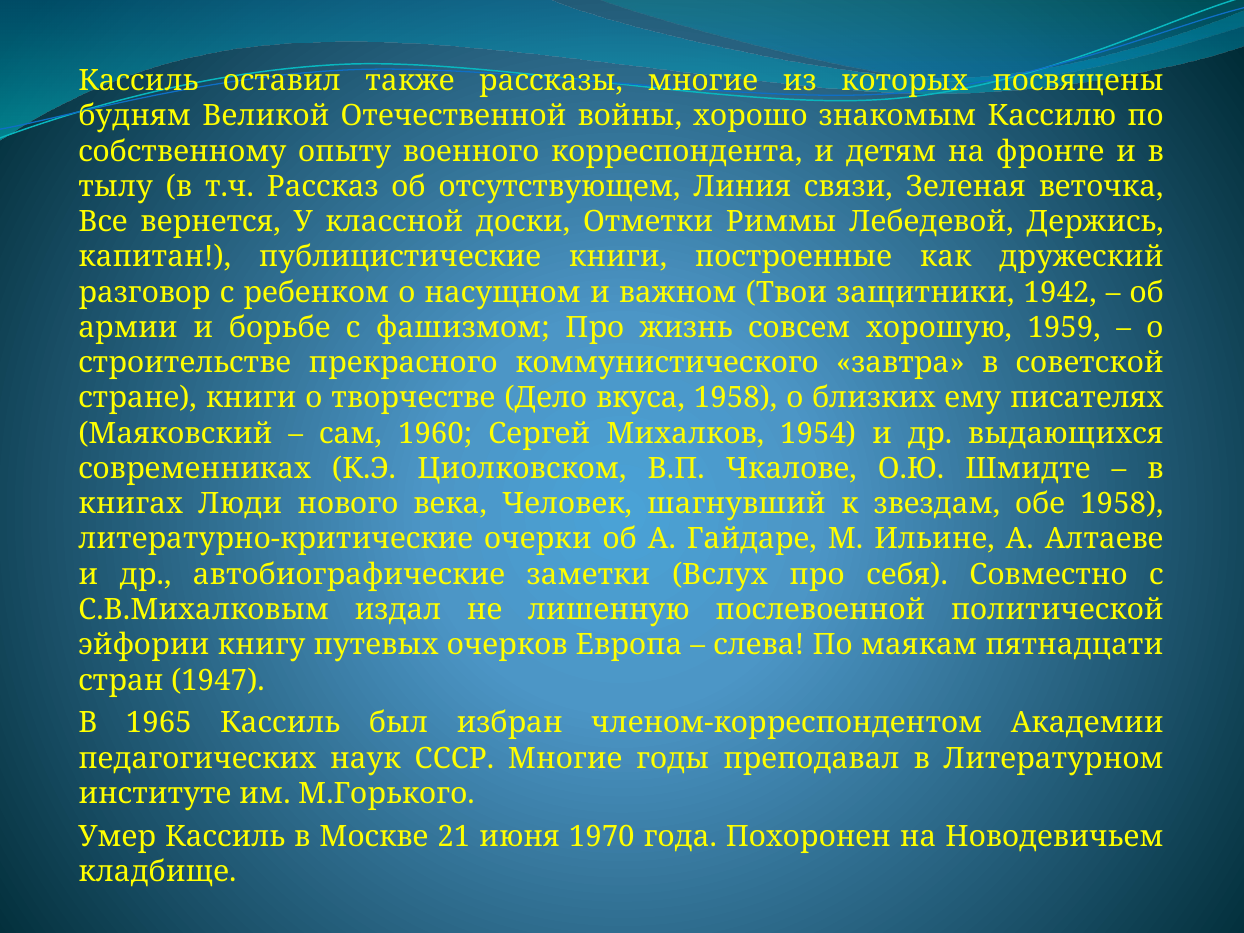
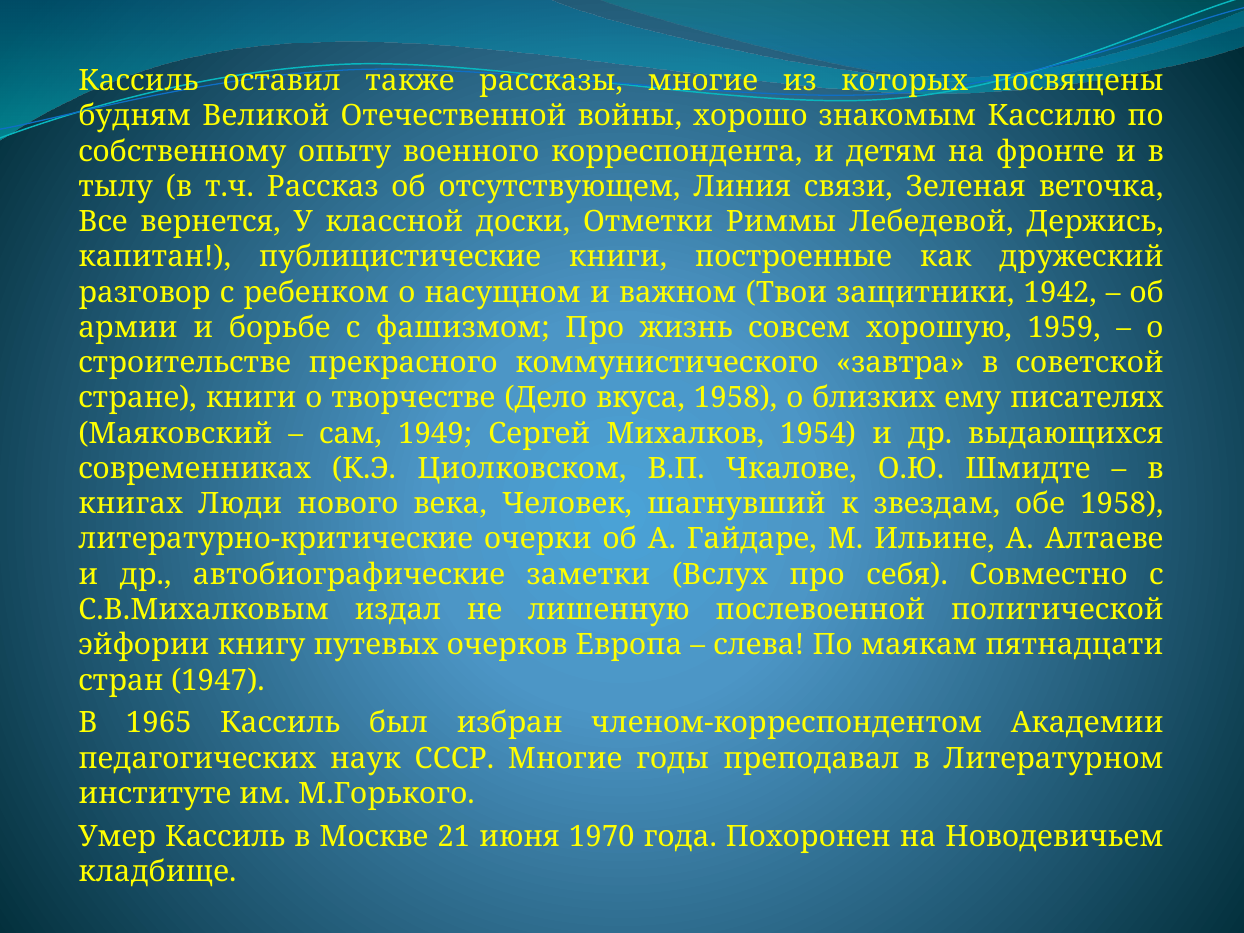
1960: 1960 -> 1949
